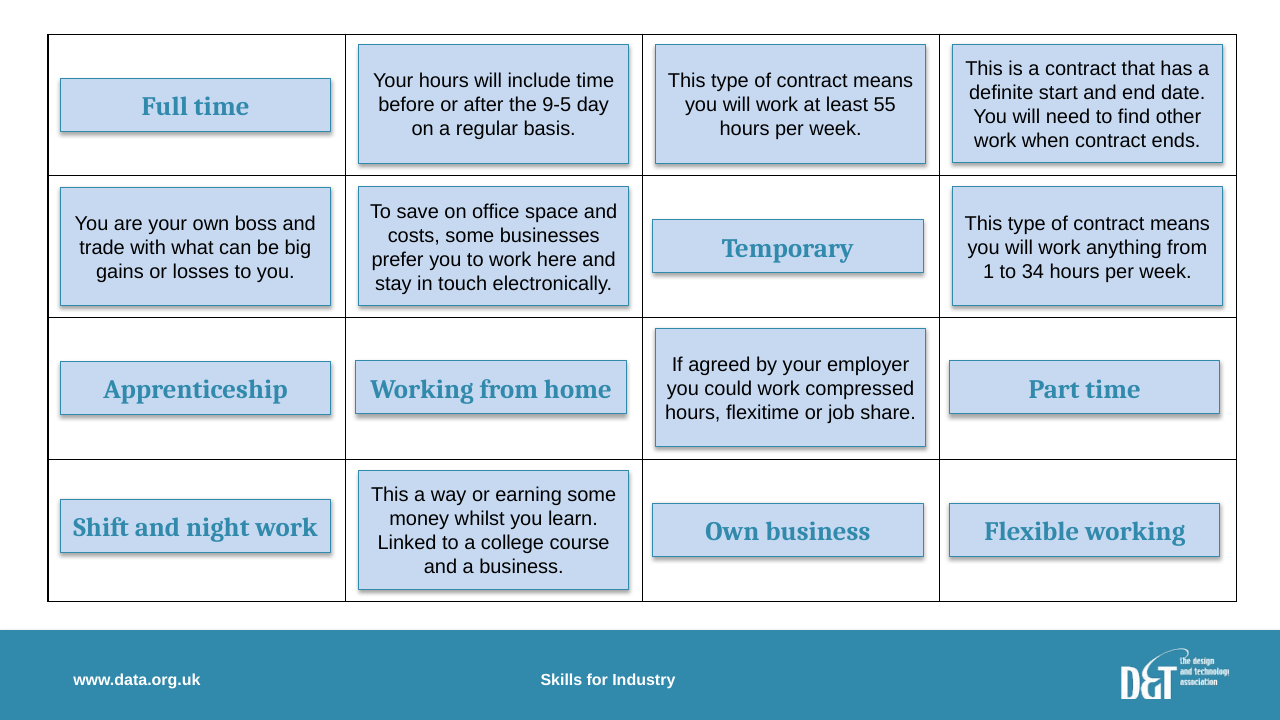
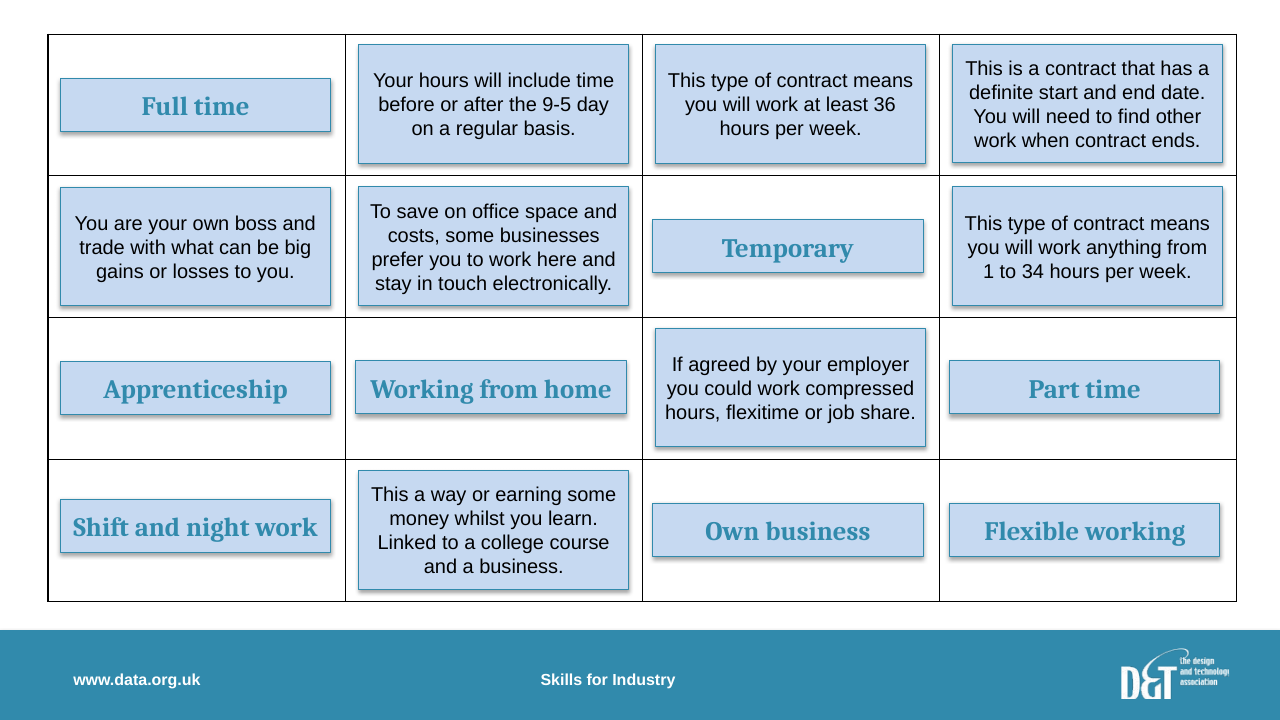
55: 55 -> 36
